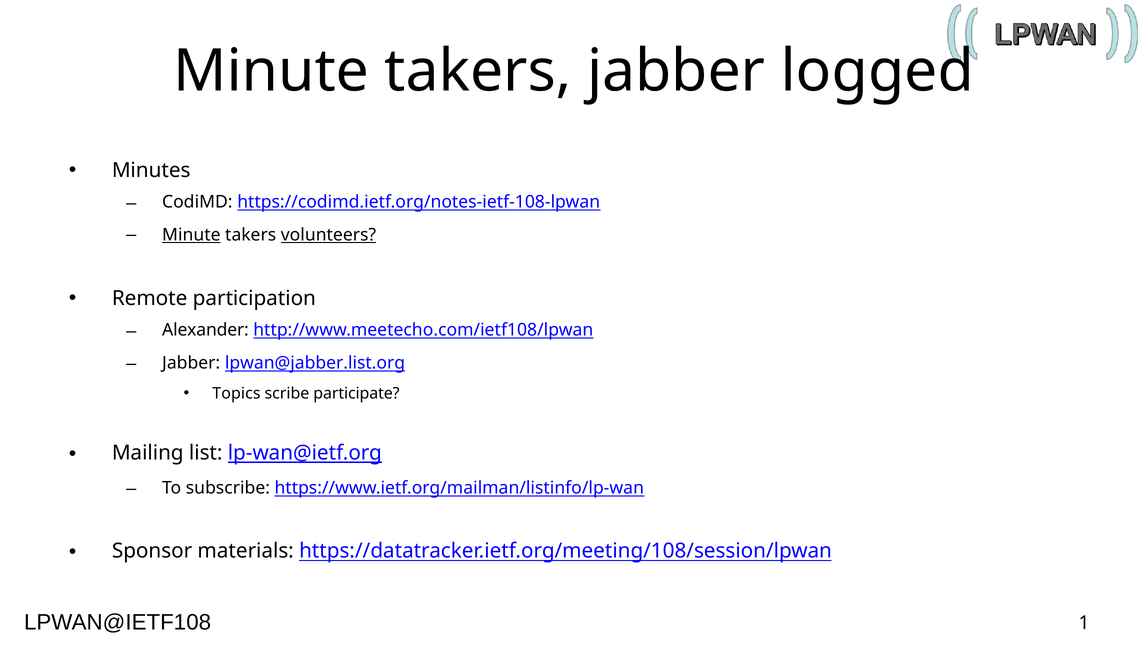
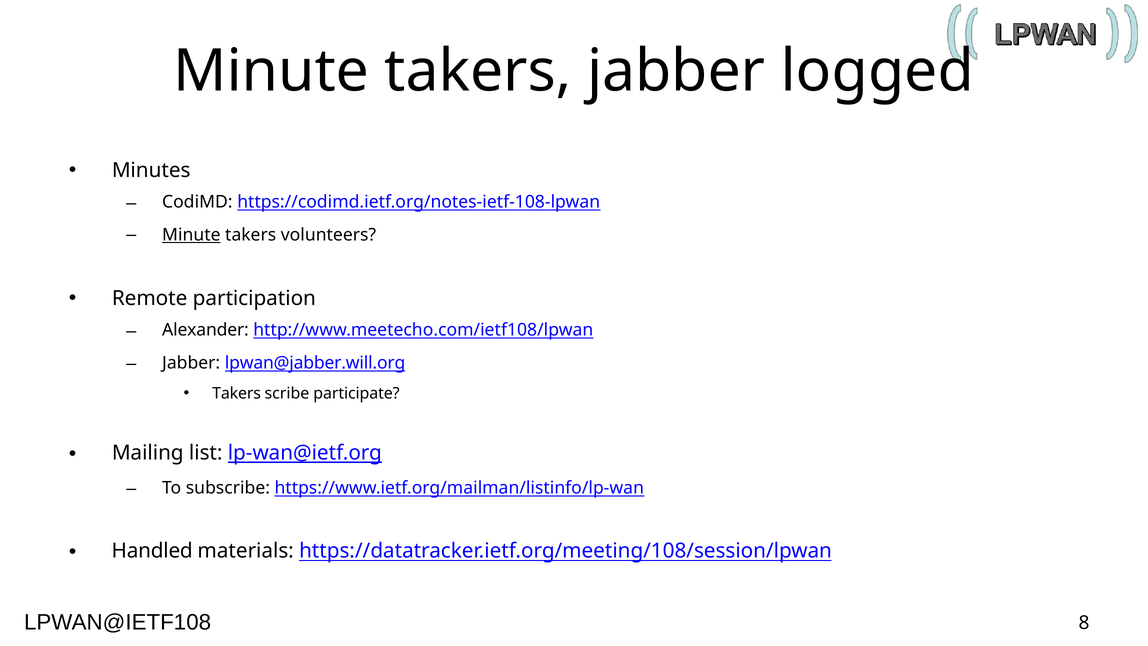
volunteers underline: present -> none
lpwan@jabber.list.org: lpwan@jabber.list.org -> lpwan@jabber.will.org
Topics at (236, 393): Topics -> Takers
Sponsor: Sponsor -> Handled
1: 1 -> 8
